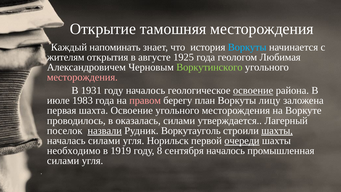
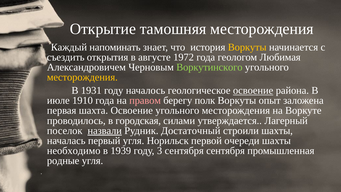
Воркуты at (247, 47) colour: light blue -> yellow
жителям: жителям -> съездить
1925: 1925 -> 1972
месторождения at (82, 77) colour: pink -> yellow
1983: 1983 -> 1910
план: план -> полк
лицу: лицу -> опыт
оказалась: оказалась -> городская
Воркутауголь: Воркутауголь -> Достаточный
шахты at (277, 131) underline: present -> none
началась силами: силами -> первый
очереди underline: present -> none
1919: 1919 -> 1939
8: 8 -> 3
сентября началось: началось -> сентября
силами at (63, 161): силами -> родные
